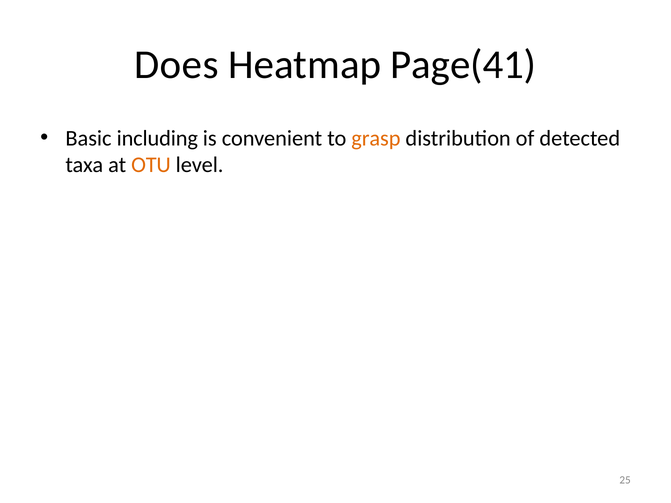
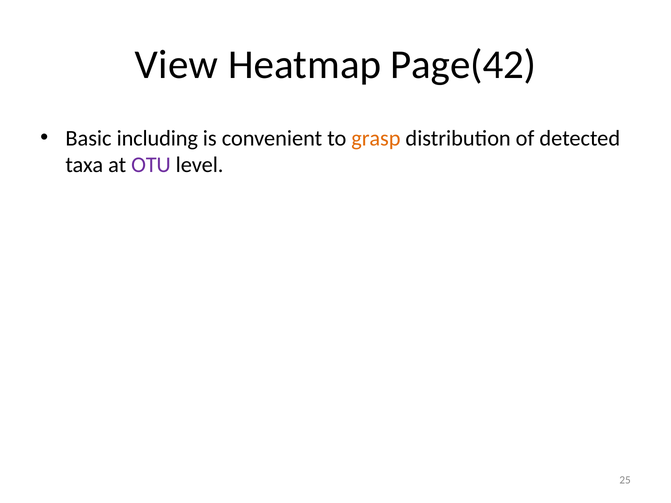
Does: Does -> View
Page(41: Page(41 -> Page(42
OTU colour: orange -> purple
